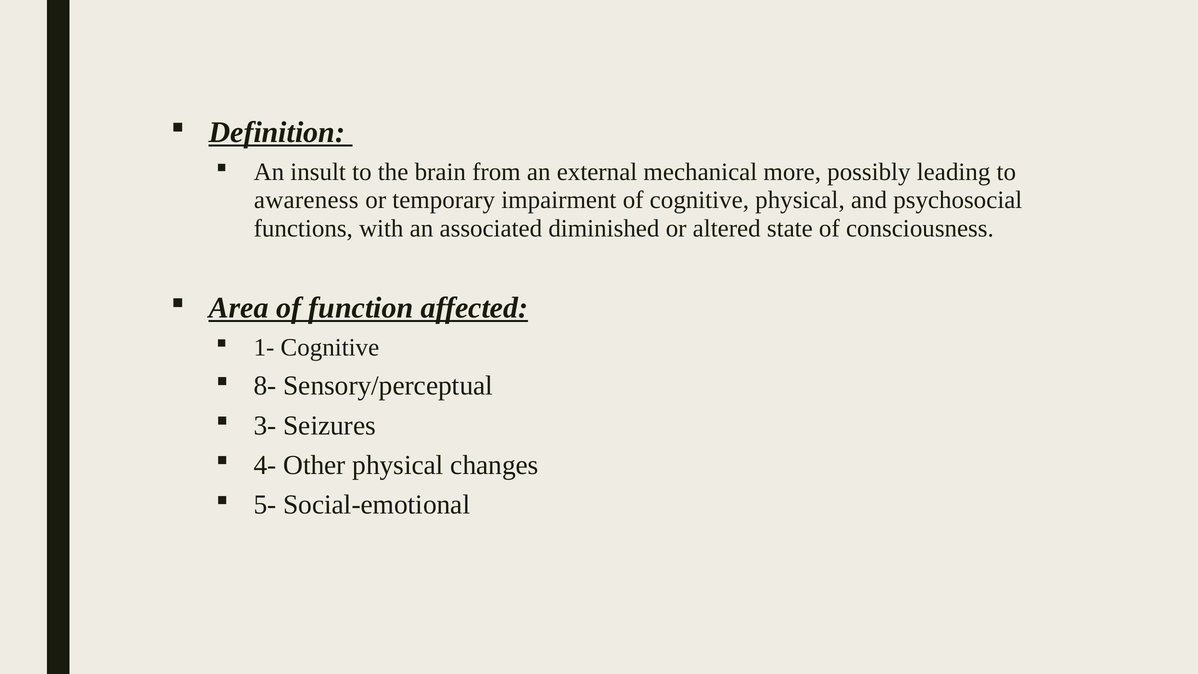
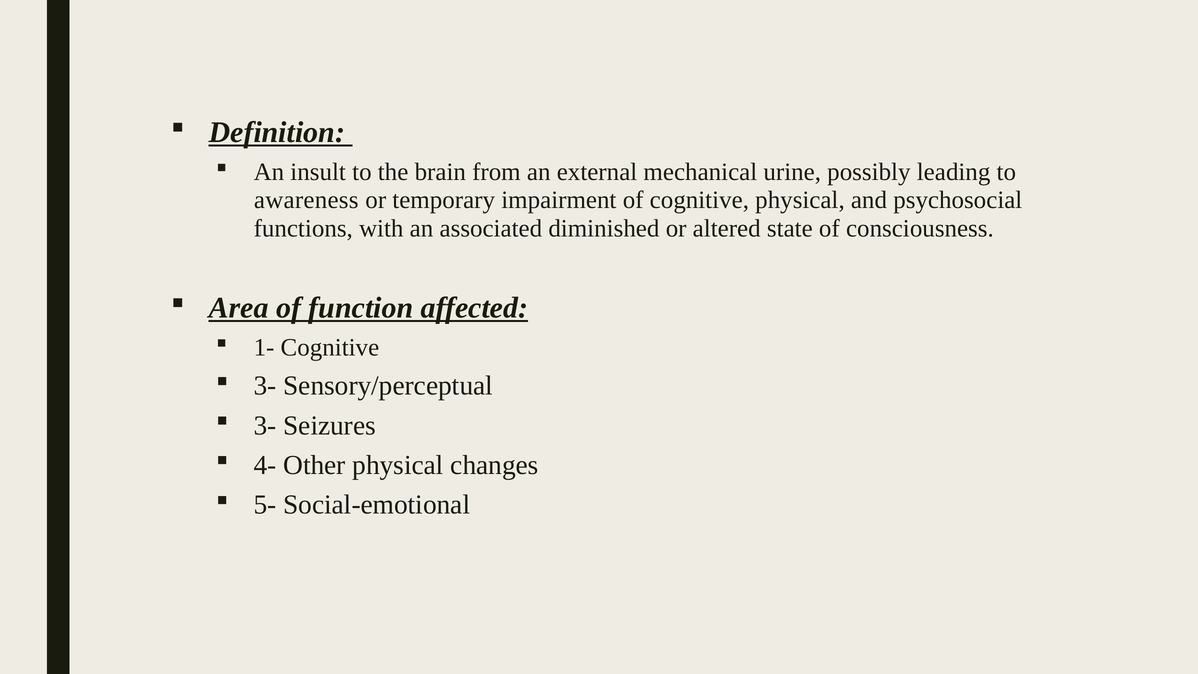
more: more -> urine
8- at (265, 386): 8- -> 3-
